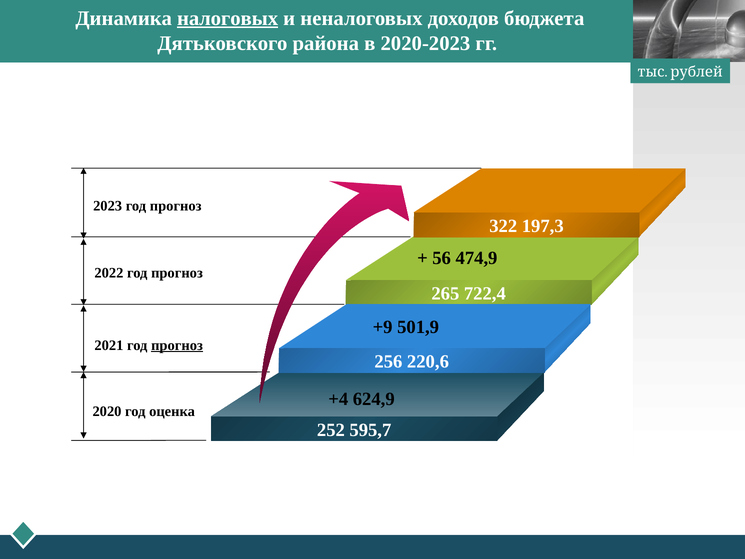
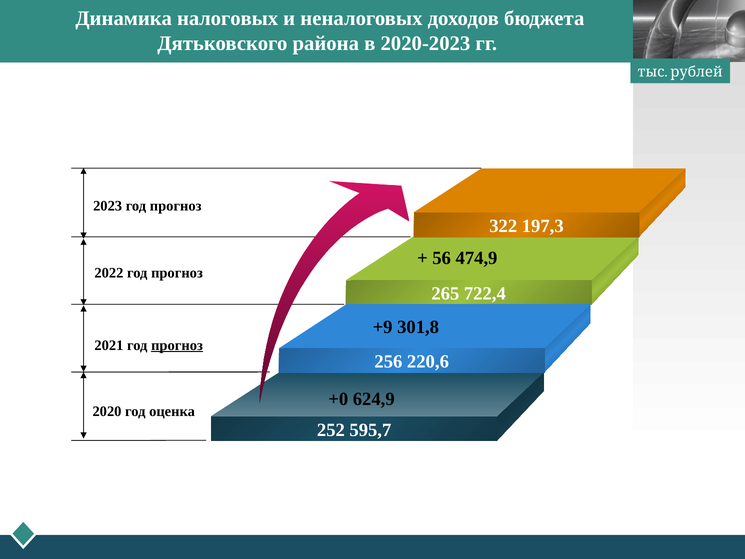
налоговых underline: present -> none
501,9: 501,9 -> 301,8
+4: +4 -> +0
